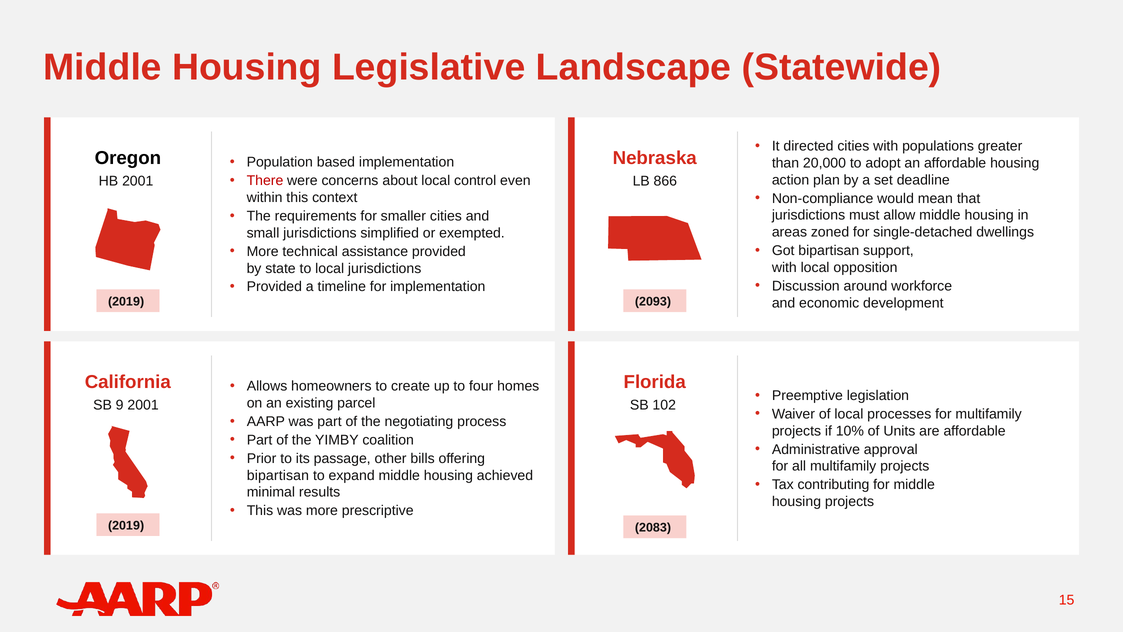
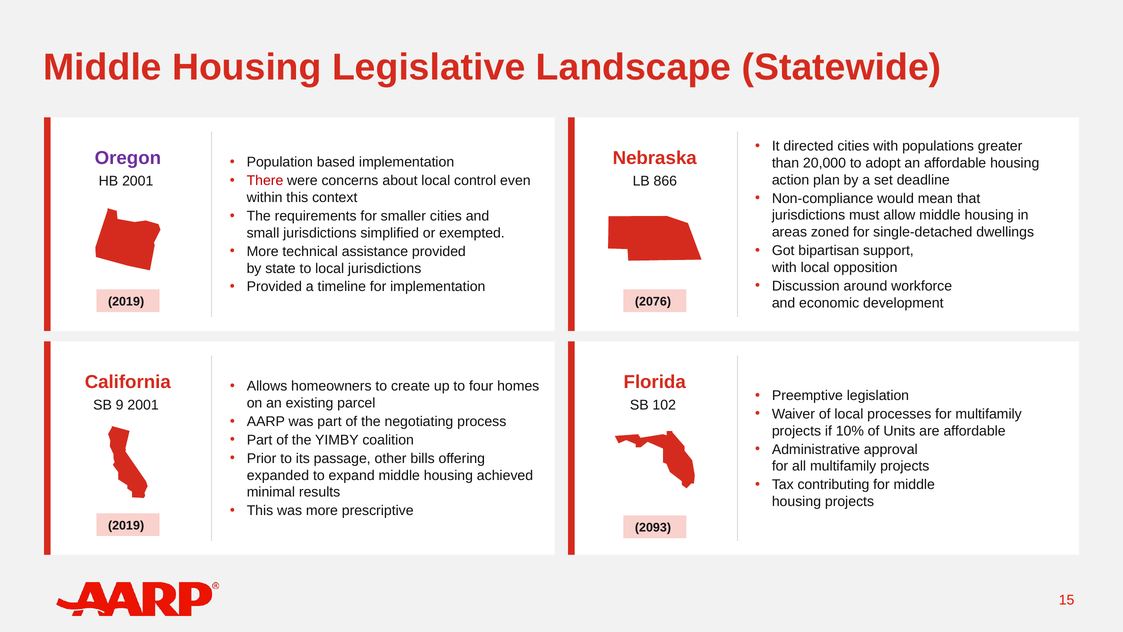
Oregon colour: black -> purple
2093: 2093 -> 2076
bipartisan at (278, 475): bipartisan -> expanded
2083: 2083 -> 2093
